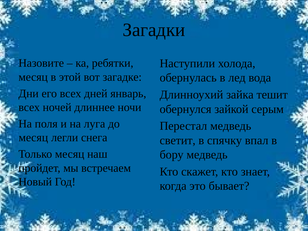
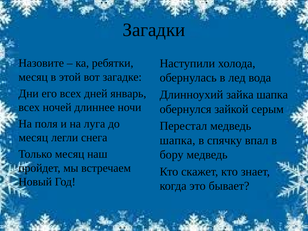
зайка тешит: тешит -> шапка
светит at (178, 140): светит -> шапка
